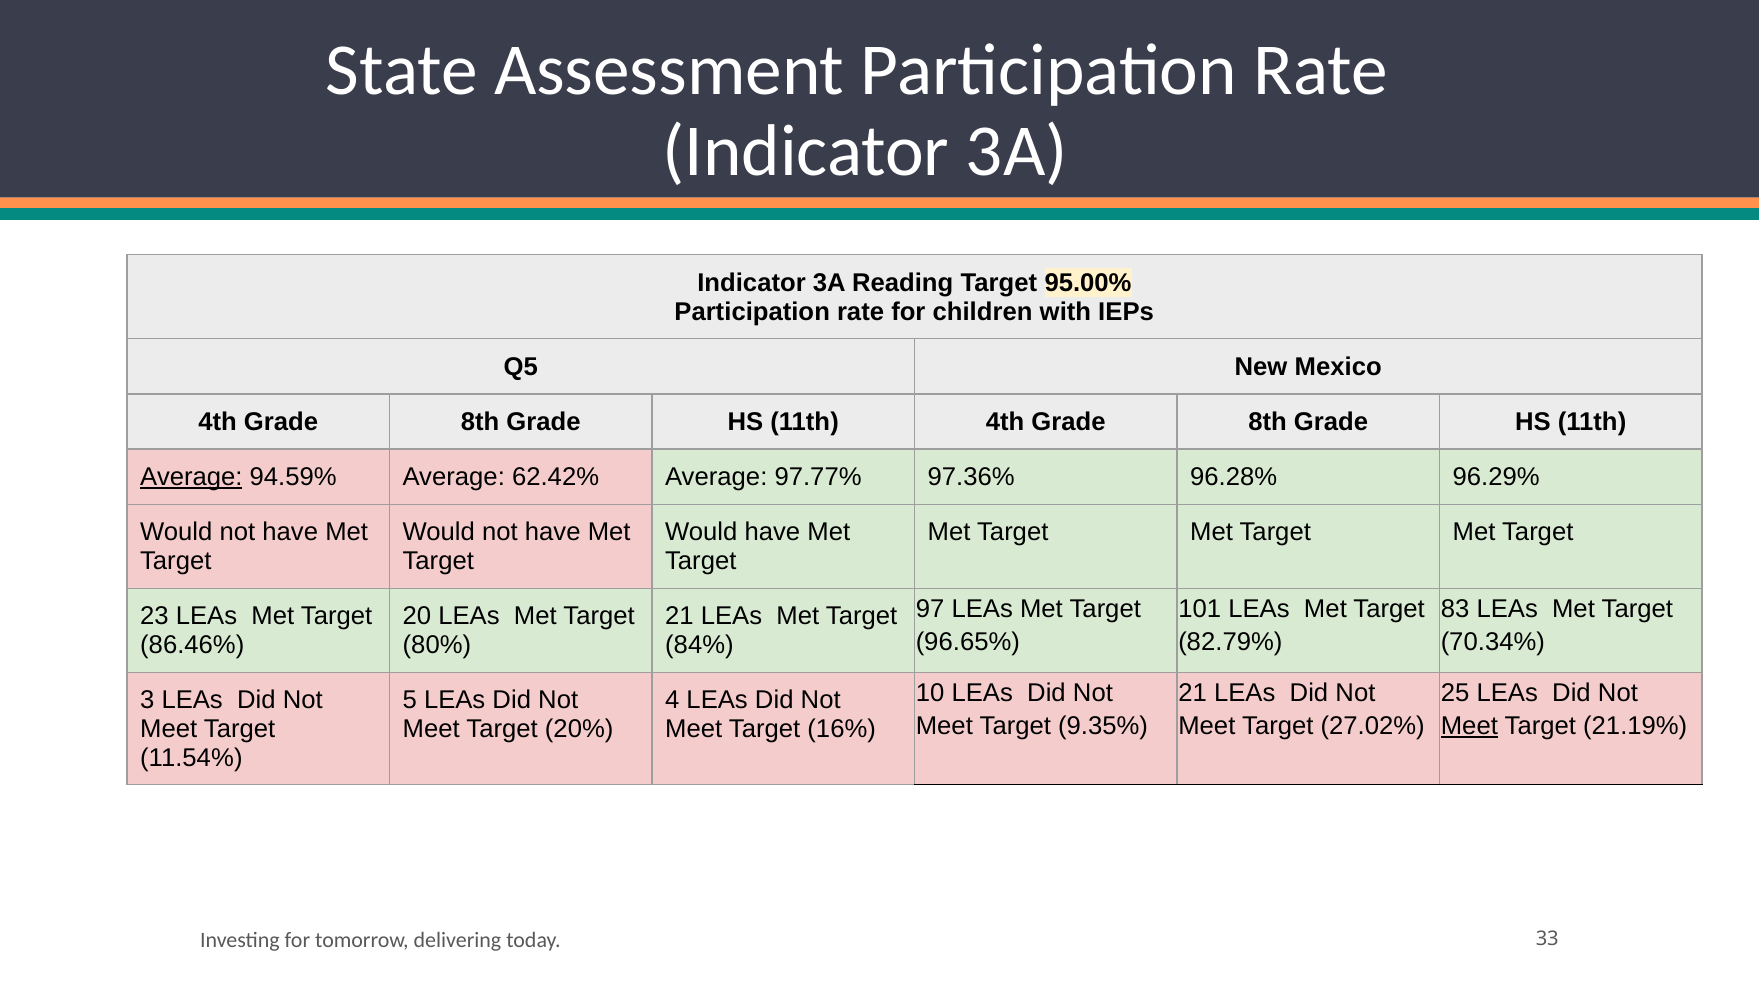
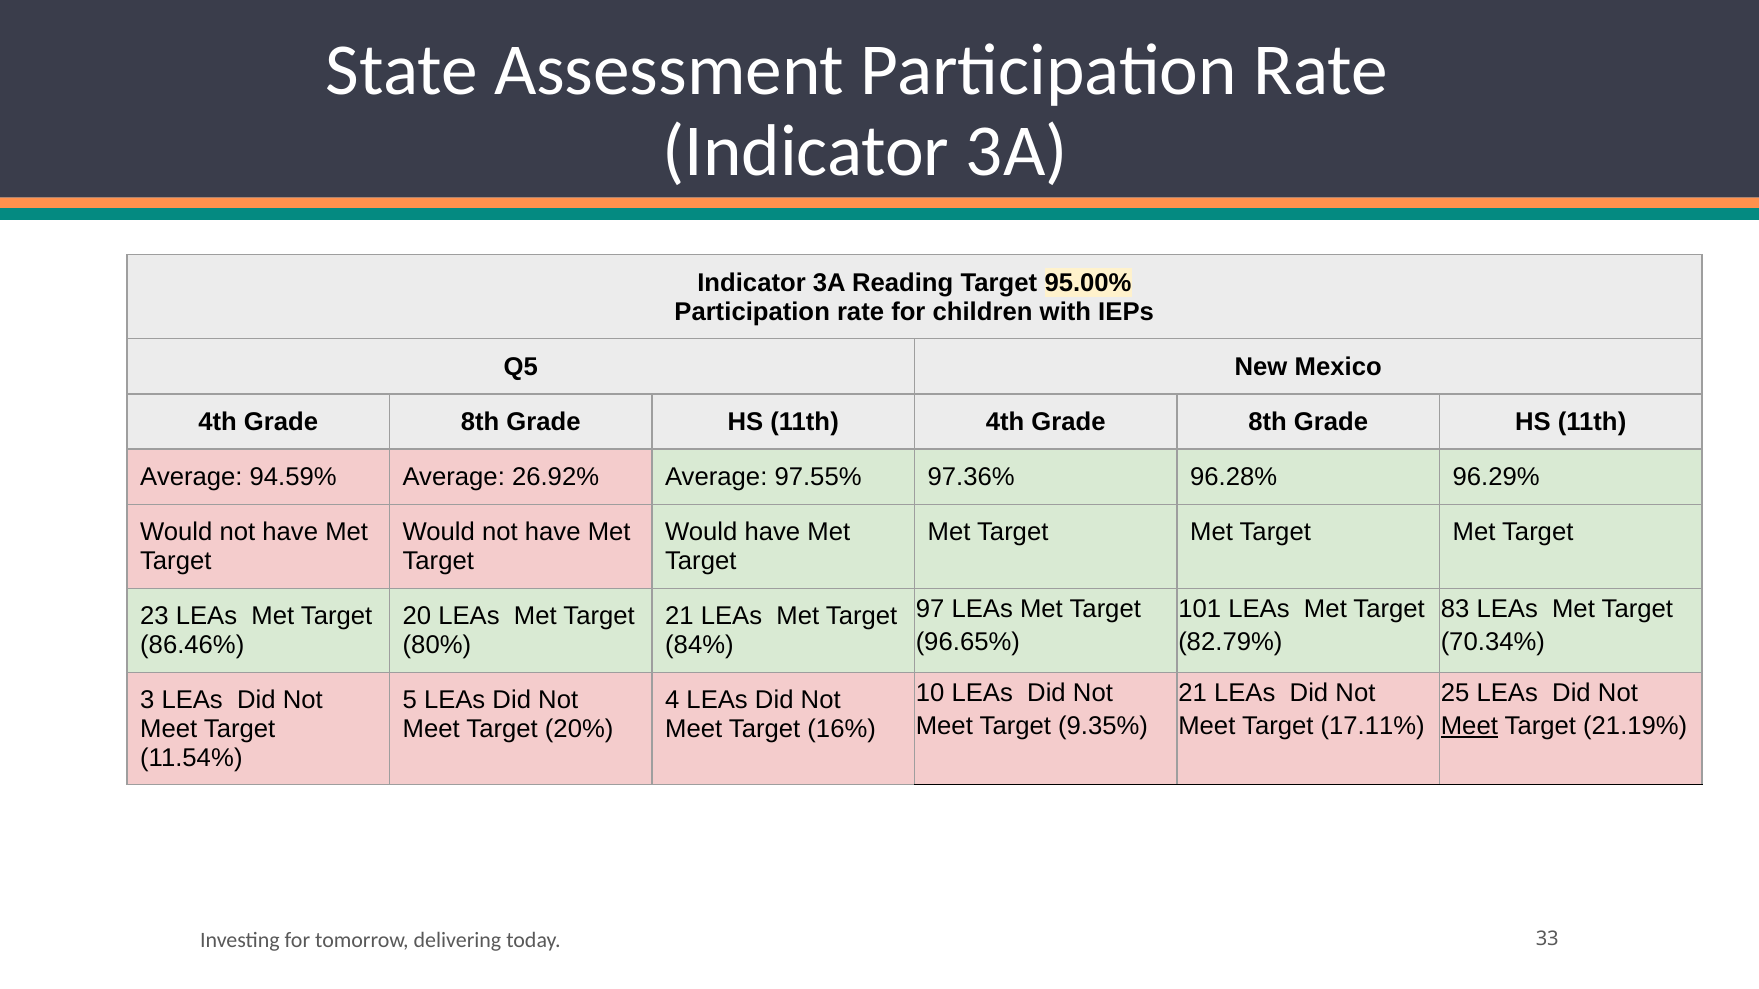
Average at (191, 477) underline: present -> none
62.42%: 62.42% -> 26.92%
97.77%: 97.77% -> 97.55%
27.02%: 27.02% -> 17.11%
